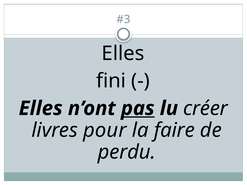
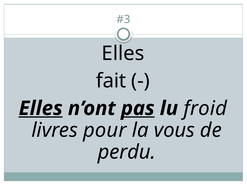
fini: fini -> fait
Elles at (41, 109) underline: none -> present
créer: créer -> froid
faire: faire -> vous
